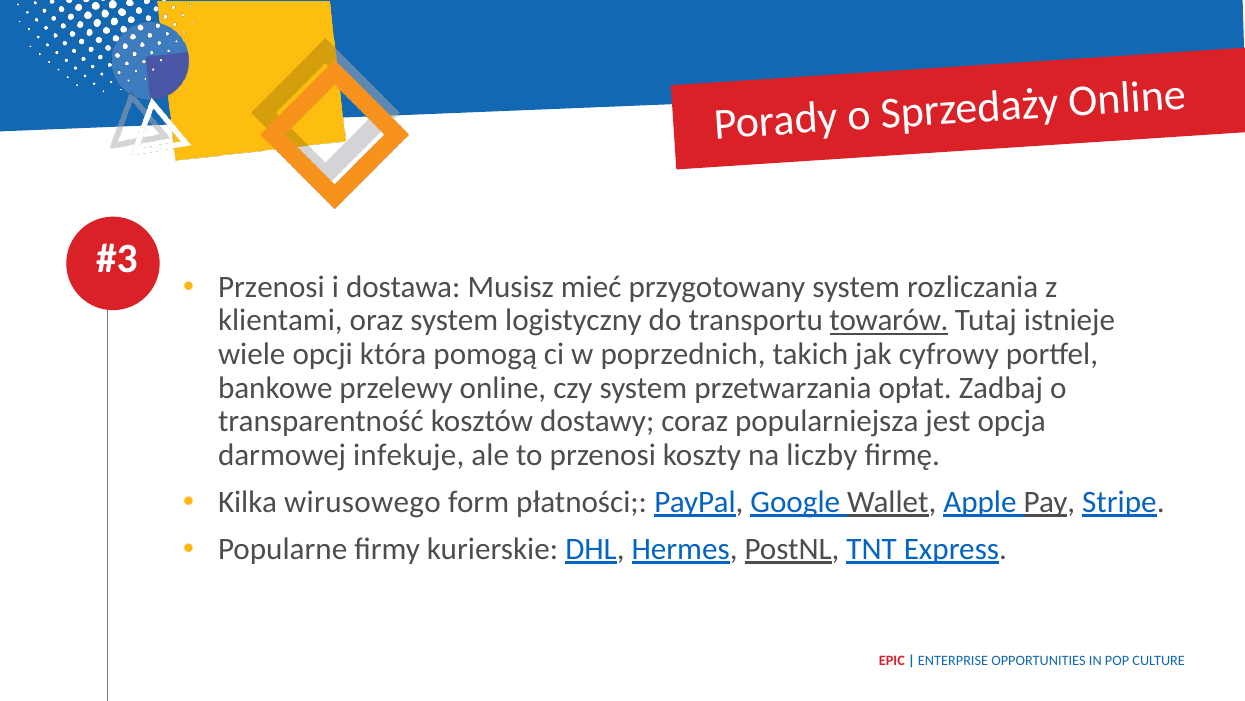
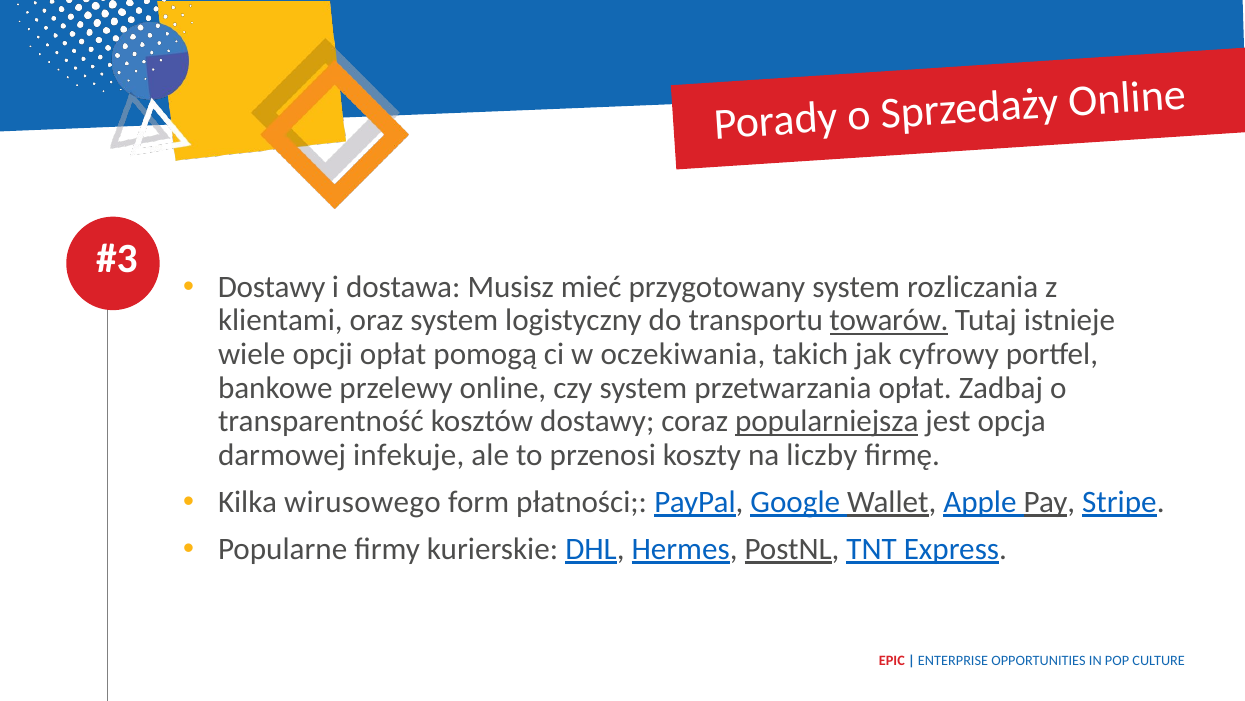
Przenosi at (271, 287): Przenosi -> Dostawy
opcji która: która -> opłat
poprzednich: poprzednich -> oczekiwania
popularniejsza underline: none -> present
